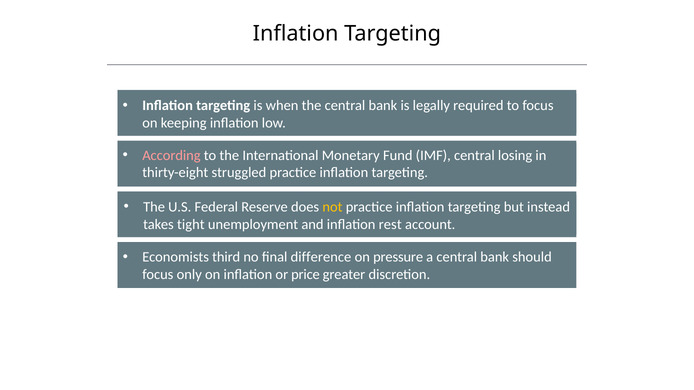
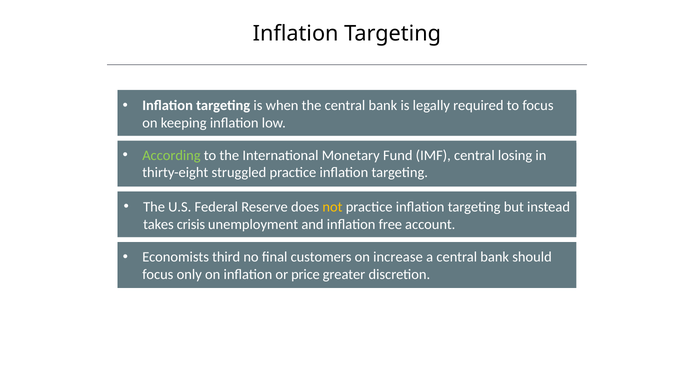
According colour: pink -> light green
tight: tight -> crisis
rest: rest -> free
difference: difference -> customers
pressure: pressure -> increase
